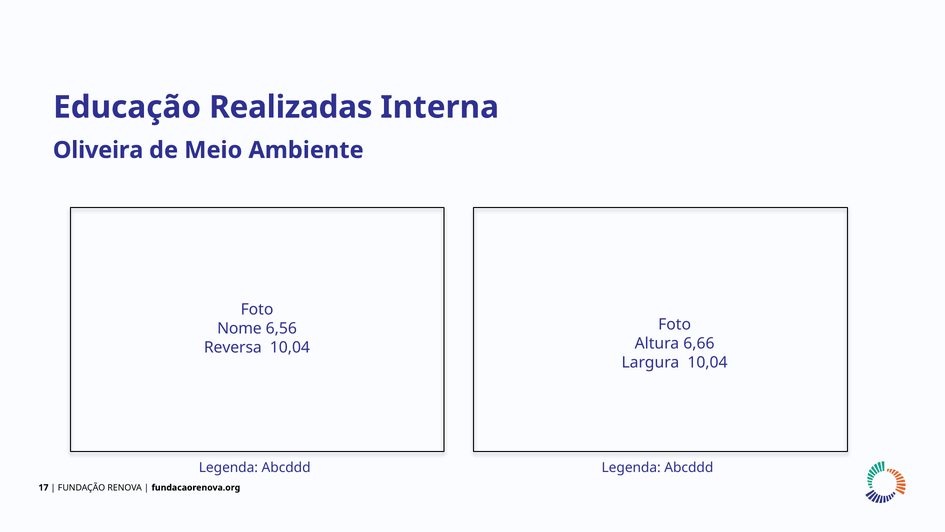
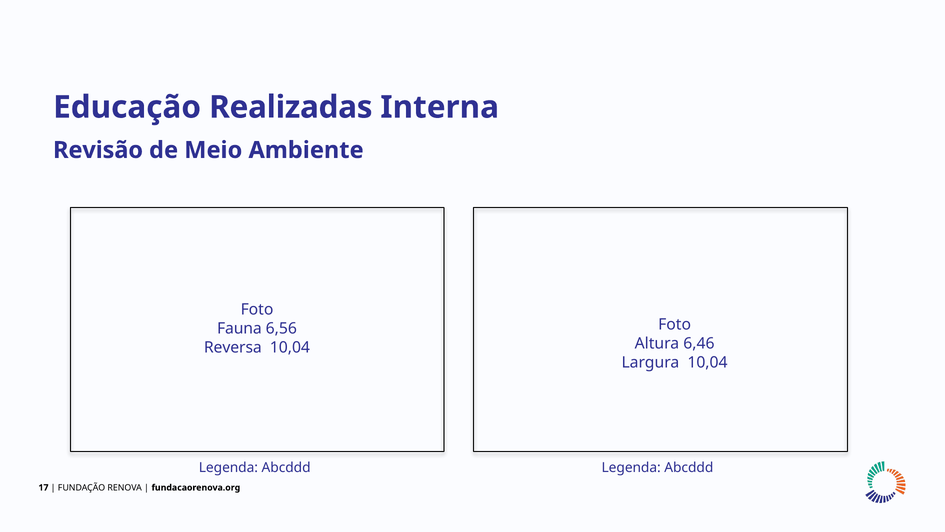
Oliveira: Oliveira -> Revisão
Nome: Nome -> Fauna
6,66: 6,66 -> 6,46
